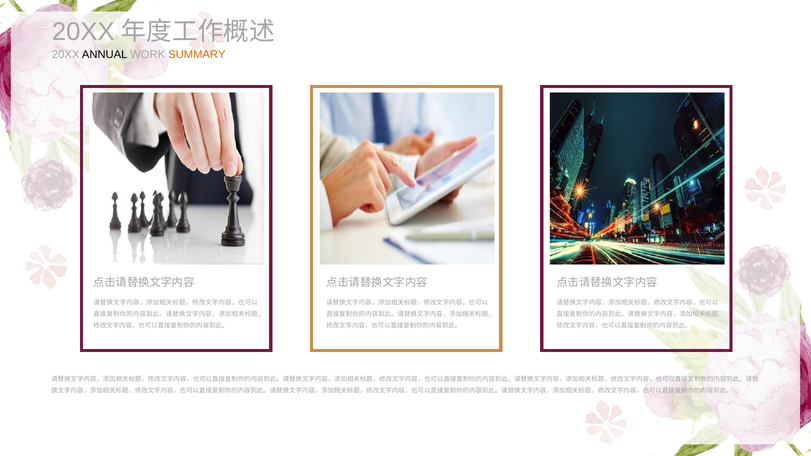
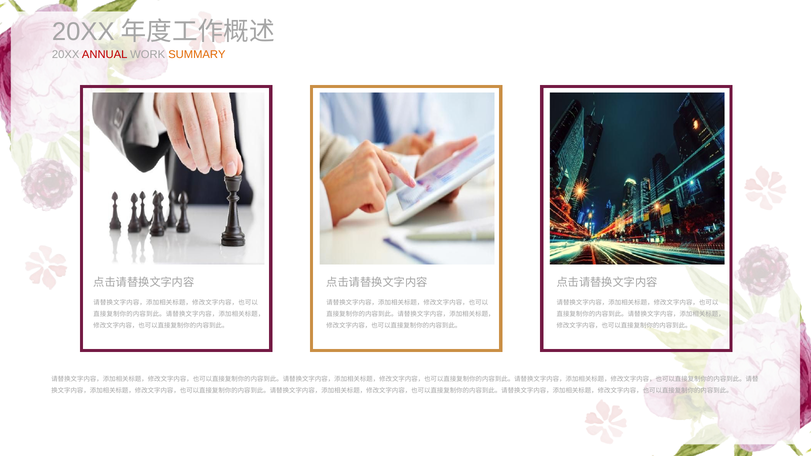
ANNUAL colour: black -> red
